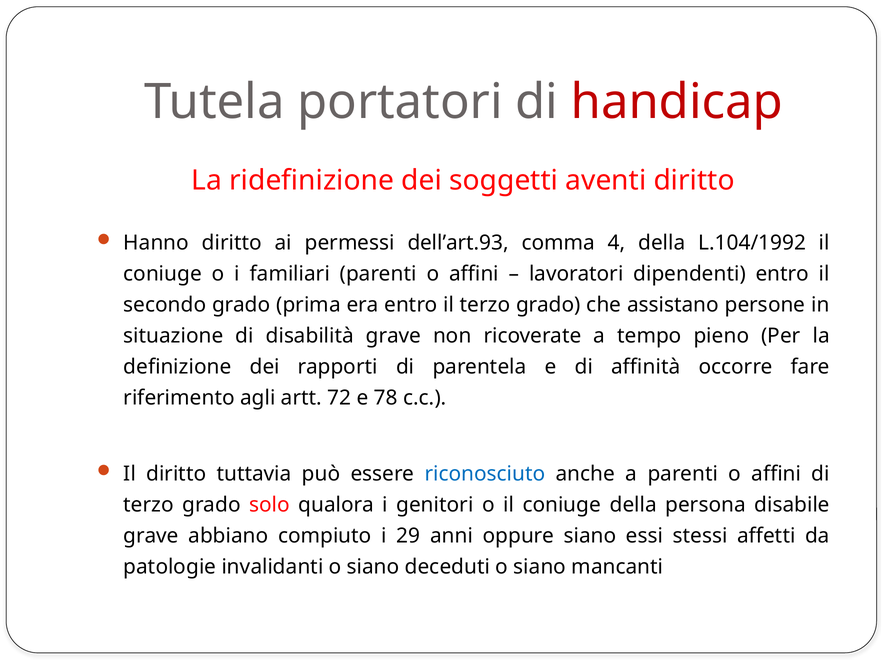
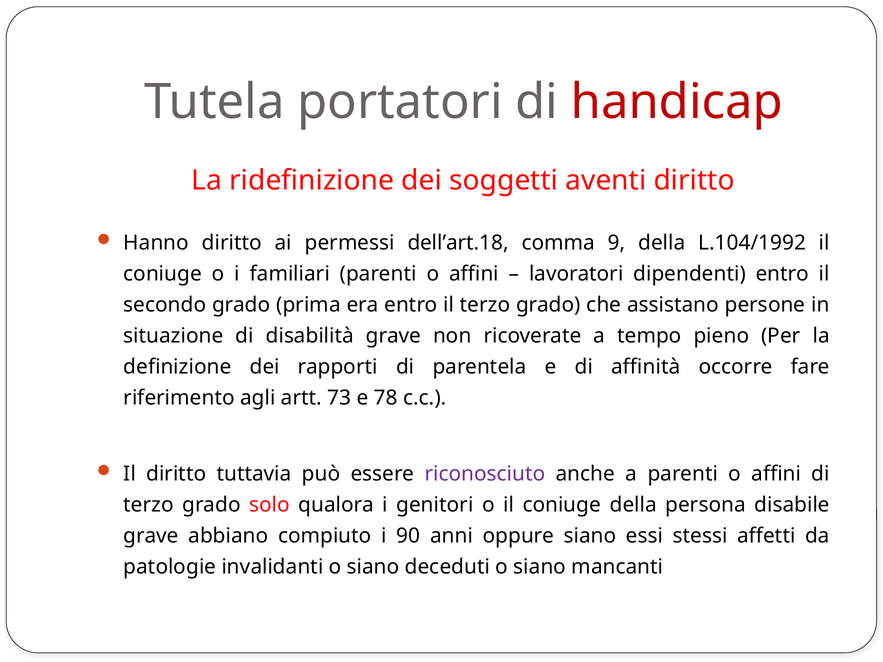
dell’art.93: dell’art.93 -> dell’art.18
4: 4 -> 9
72: 72 -> 73
riconosciuto colour: blue -> purple
29: 29 -> 90
